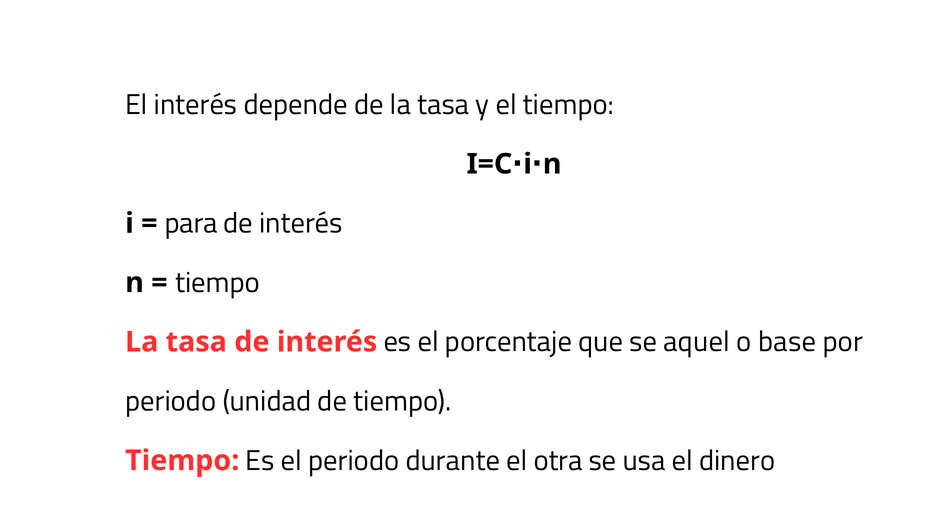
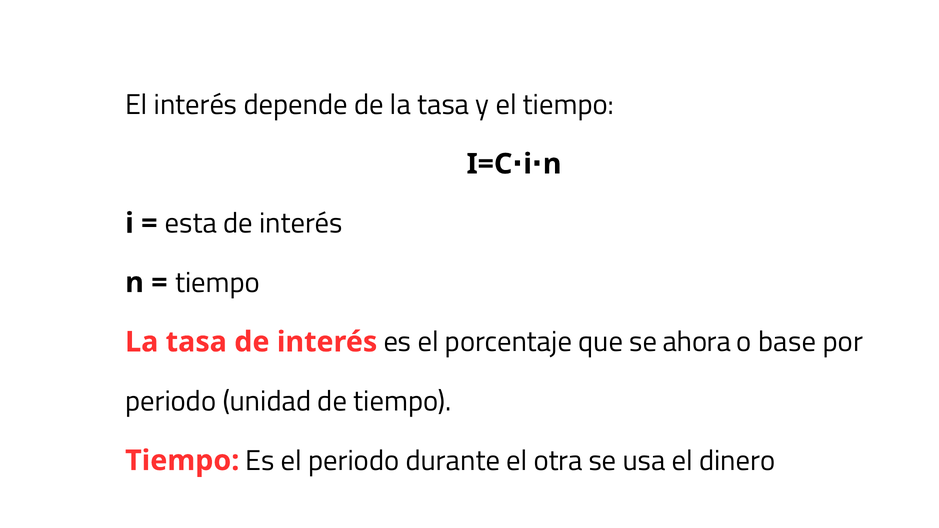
para: para -> esta
aquel: aquel -> ahora
